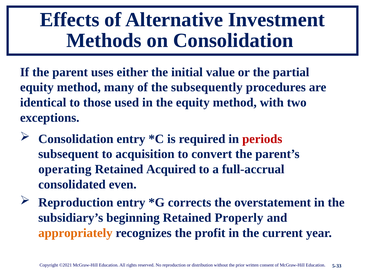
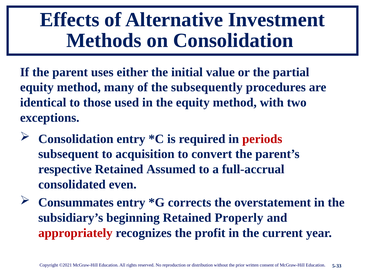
operating: operating -> respective
Acquired: Acquired -> Assumed
Reproduction at (76, 203): Reproduction -> Consummates
appropriately colour: orange -> red
